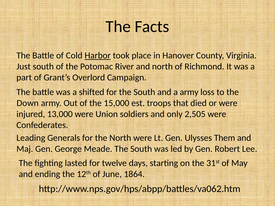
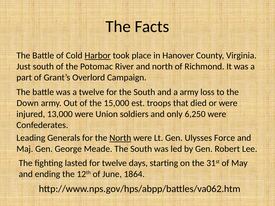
a shifted: shifted -> twelve
2,505: 2,505 -> 6,250
North at (120, 138) underline: none -> present
Them: Them -> Force
